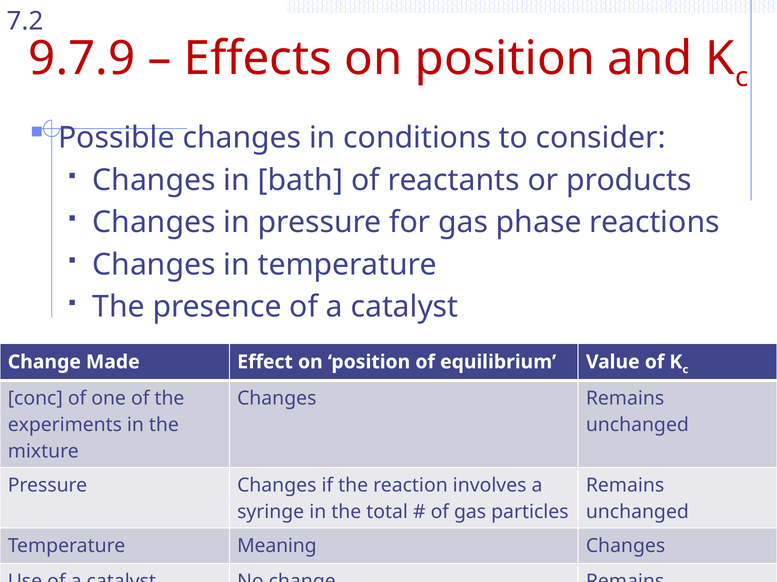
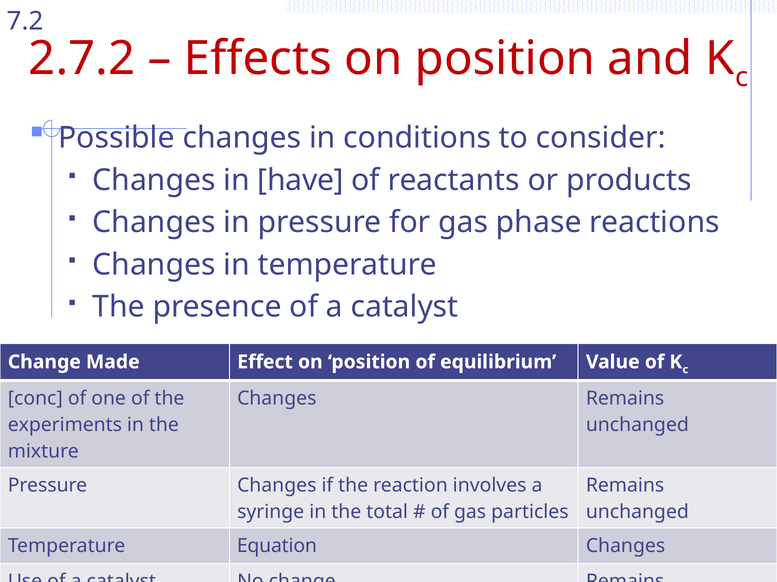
9.7.9: 9.7.9 -> 2.7.2
bath: bath -> have
Meaning: Meaning -> Equation
